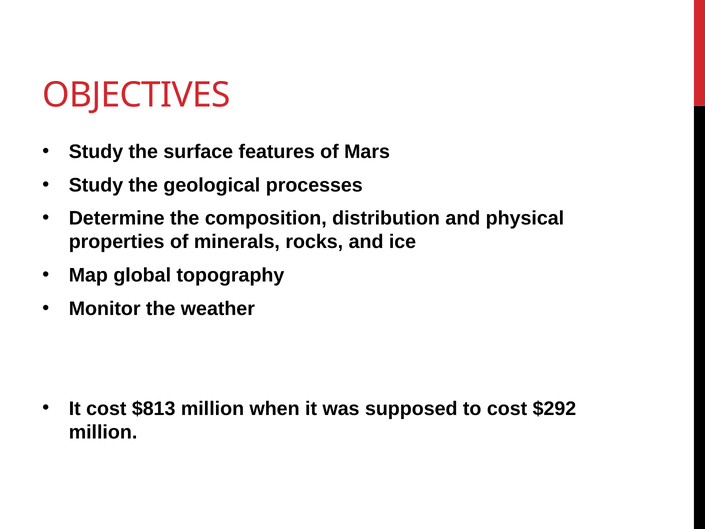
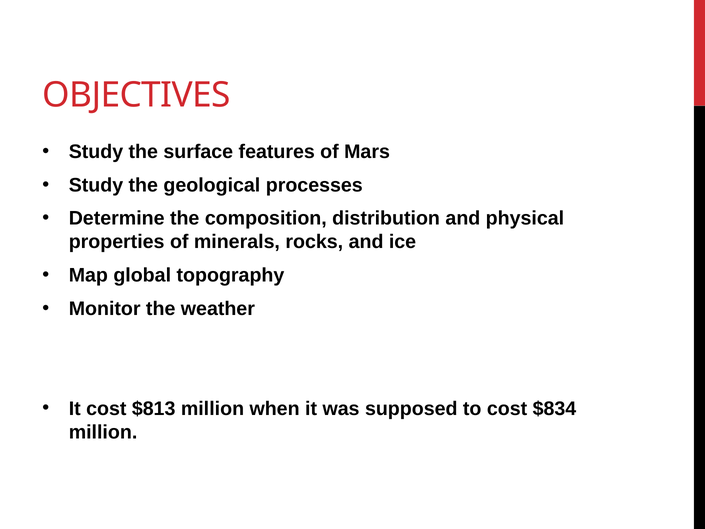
$292: $292 -> $834
